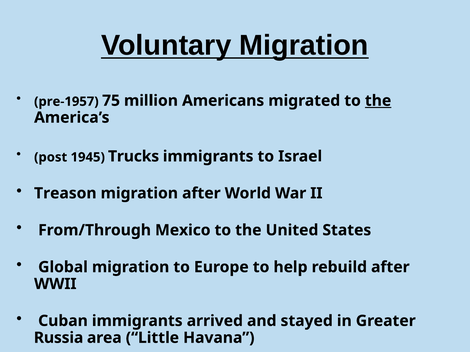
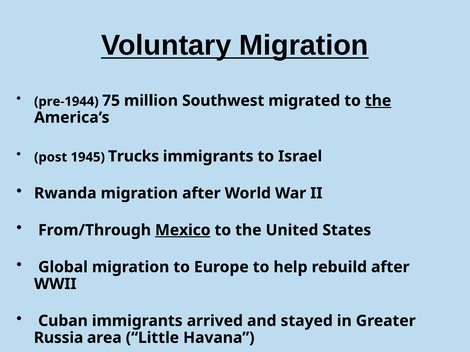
pre-1957: pre-1957 -> pre-1944
Americans: Americans -> Southwest
Treason: Treason -> Rwanda
Mexico underline: none -> present
